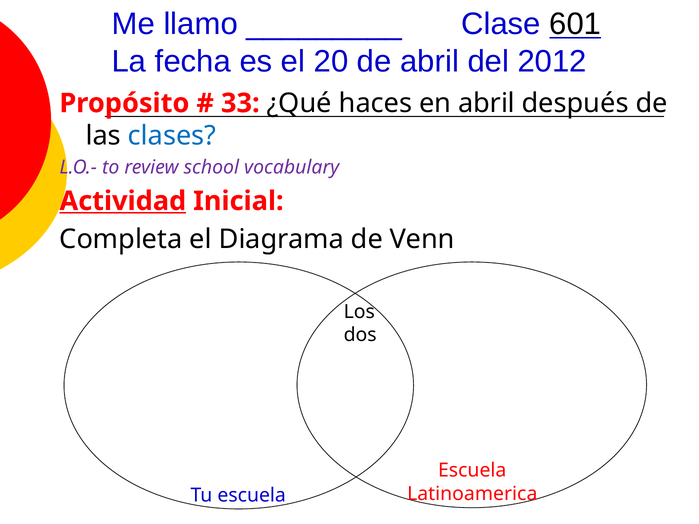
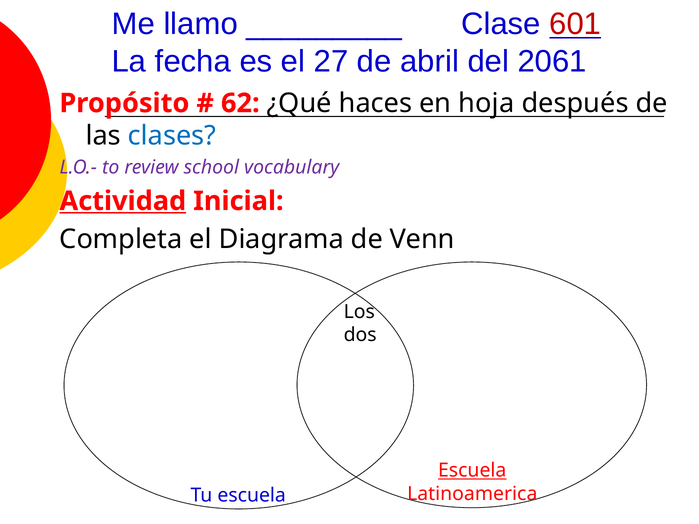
601 colour: black -> red
20: 20 -> 27
2012: 2012 -> 2061
33: 33 -> 62
en abril: abril -> hoja
Escuela at (472, 471) underline: none -> present
